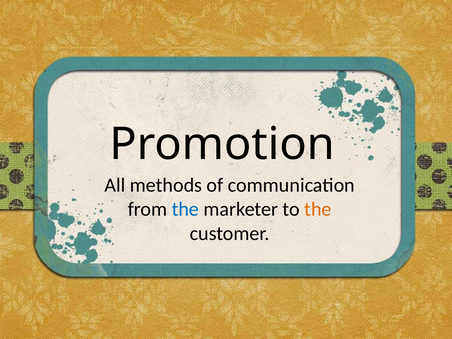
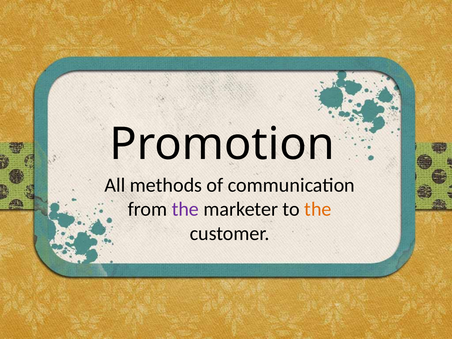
the at (185, 209) colour: blue -> purple
